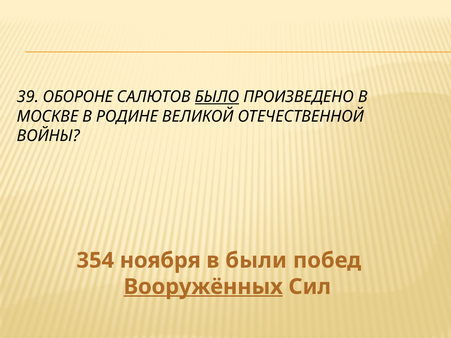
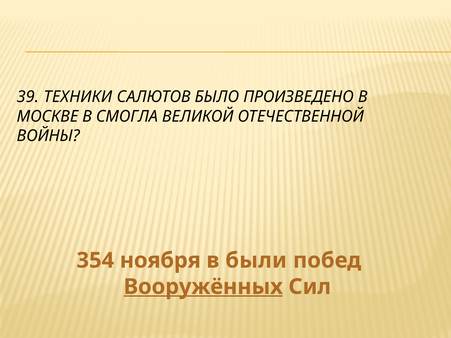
ОБОРОНЕ: ОБОРОНЕ -> ТЕХНИКИ
БЫЛО underline: present -> none
РОДИНЕ: РОДИНЕ -> СМОГЛА
